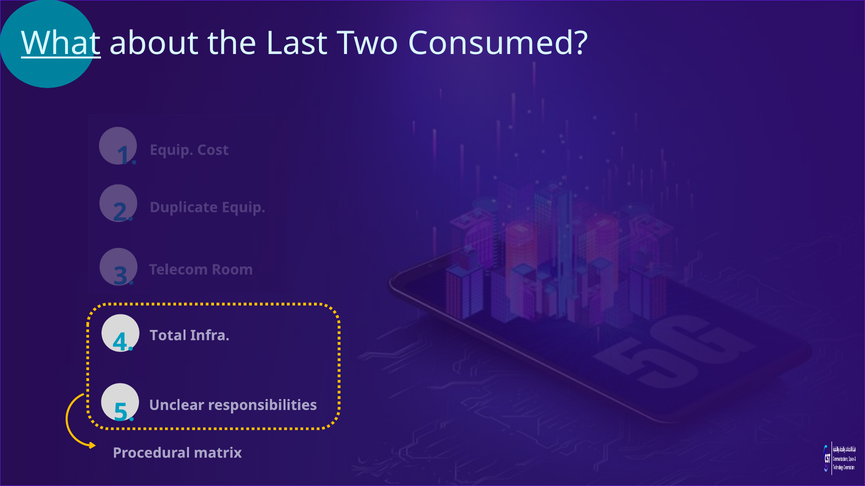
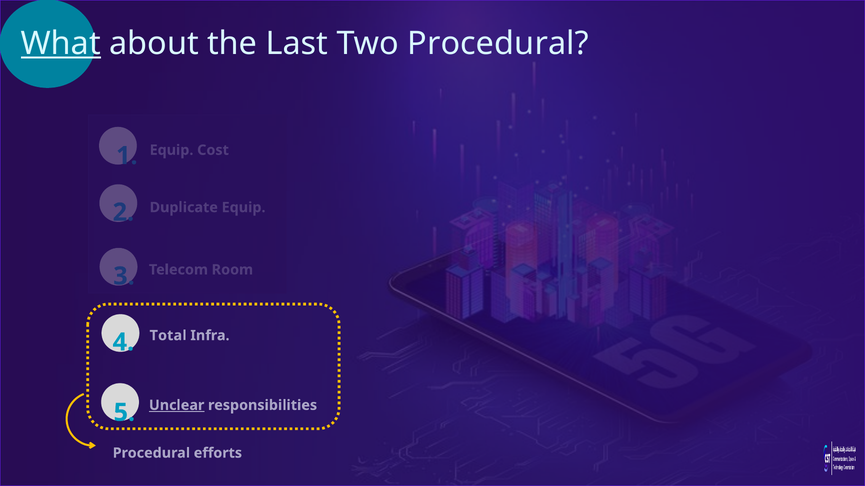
Two Consumed: Consumed -> Procedural
Unclear underline: none -> present
matrix: matrix -> efforts
